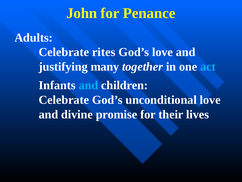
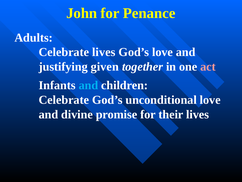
Celebrate rites: rites -> lives
many: many -> given
act colour: light blue -> pink
